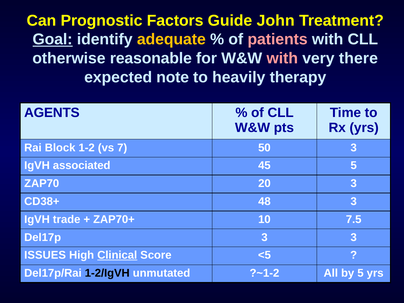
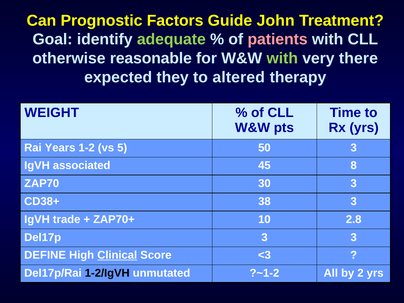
Goal underline: present -> none
adequate colour: yellow -> light green
with at (282, 58) colour: pink -> light green
note: note -> they
heavily: heavily -> altered
AGENTS: AGENTS -> WEIGHT
Block: Block -> Years
7: 7 -> 5
45 5: 5 -> 8
20: 20 -> 30
48: 48 -> 38
7.5: 7.5 -> 2.8
ISSUES: ISSUES -> DEFINE
<5: <5 -> <3
by 5: 5 -> 2
